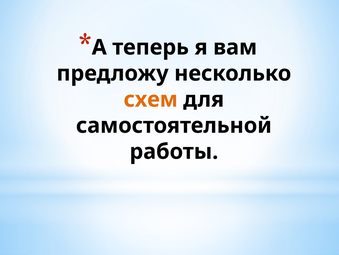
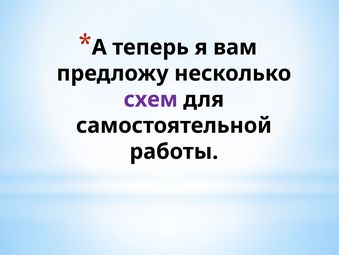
схем colour: orange -> purple
